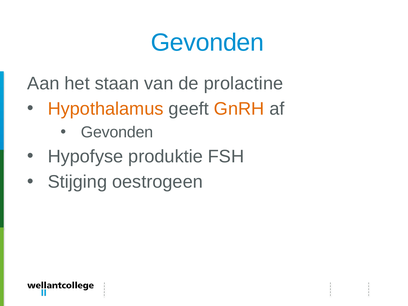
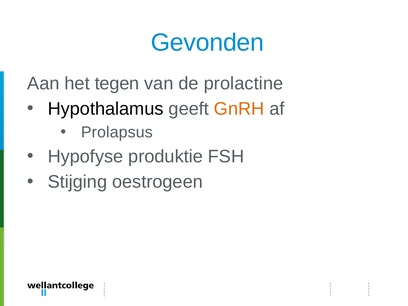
staan: staan -> tegen
Hypothalamus colour: orange -> black
Gevonden at (117, 132): Gevonden -> Prolapsus
